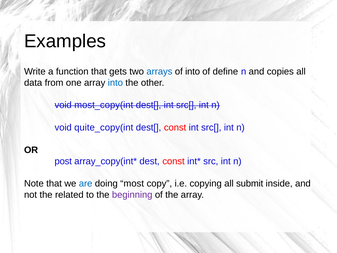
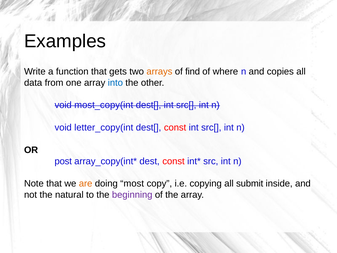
arrays colour: blue -> orange
of into: into -> find
define: define -> where
quite_copy(int: quite_copy(int -> letter_copy(int
are colour: blue -> orange
related: related -> natural
